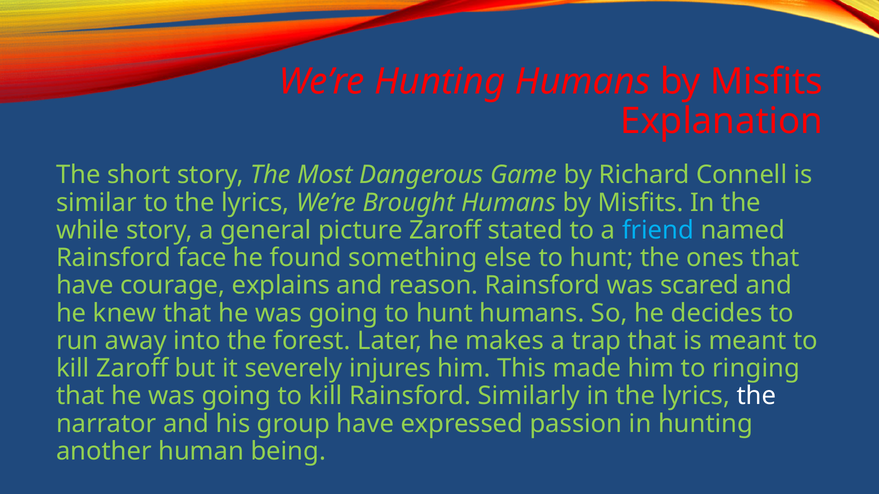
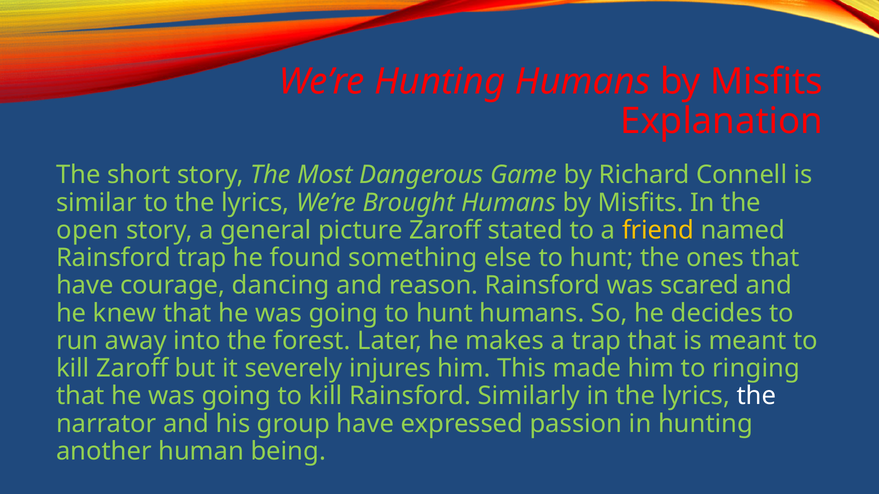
while: while -> open
friend colour: light blue -> yellow
Rainsford face: face -> trap
explains: explains -> dancing
